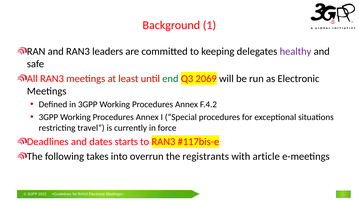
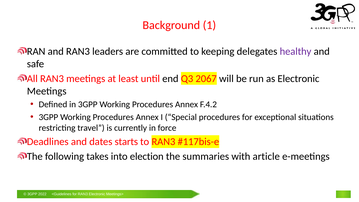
end colour: green -> black
2069: 2069 -> 2067
overrun: overrun -> election
registrants: registrants -> summaries
